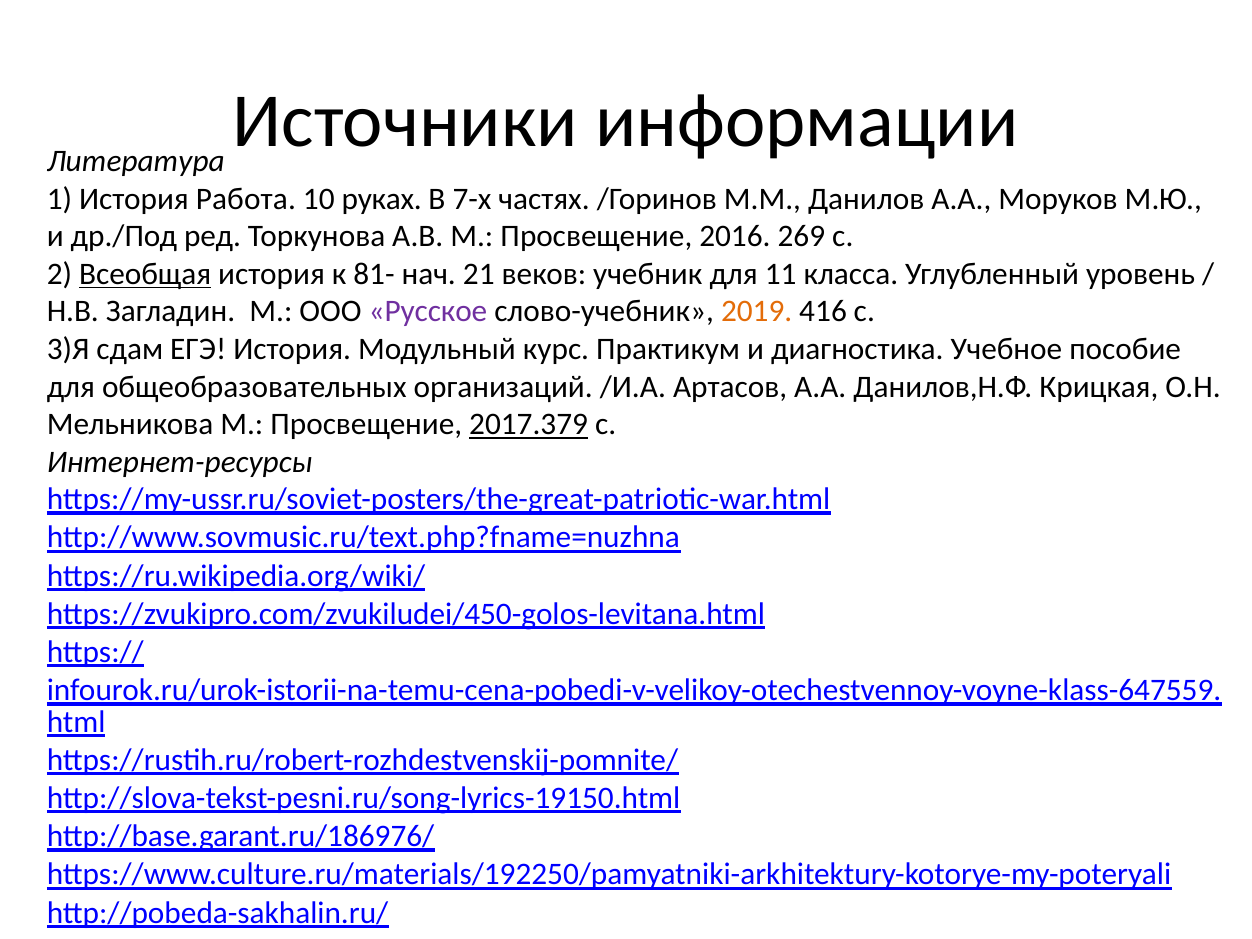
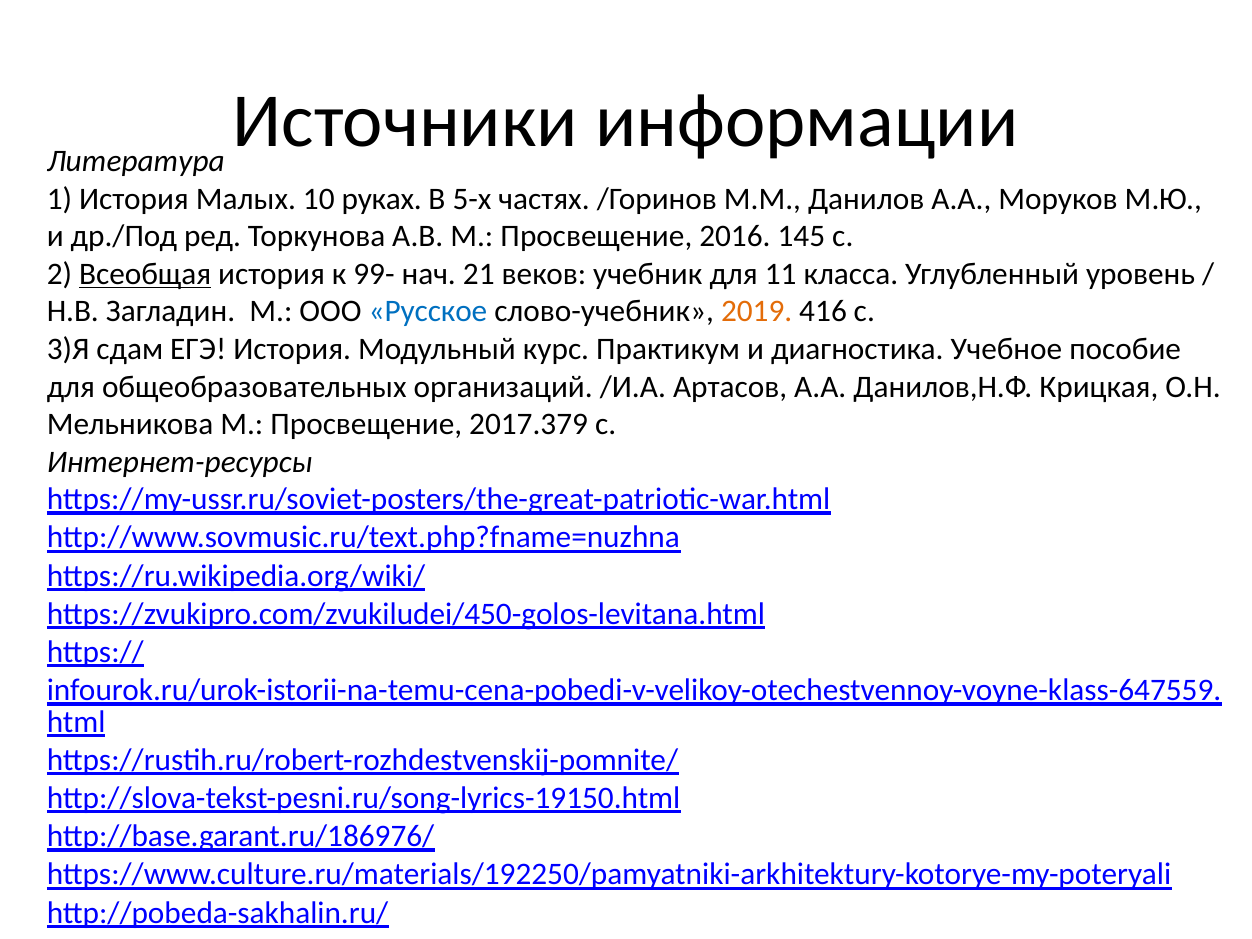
Работа: Работа -> Малых
7-х: 7-х -> 5-х
269: 269 -> 145
81-: 81- -> 99-
Русское colour: purple -> blue
2017.379 underline: present -> none
